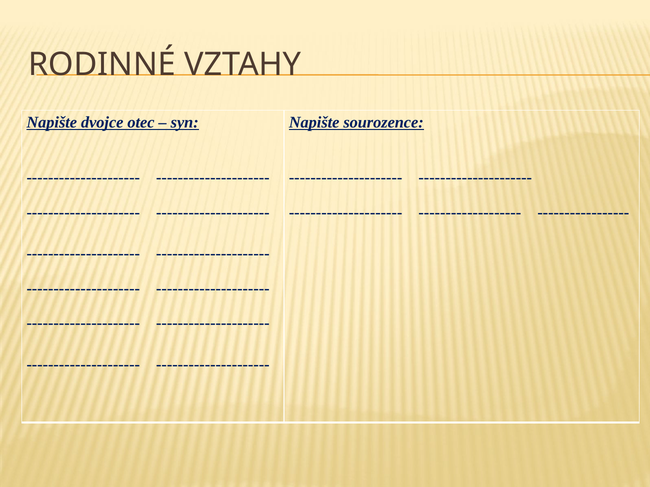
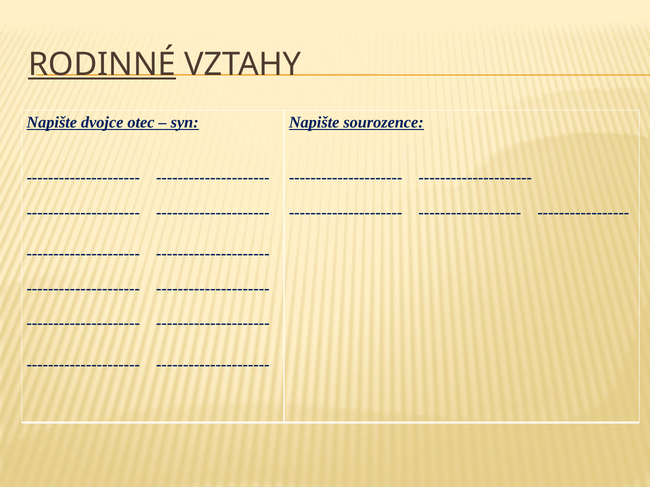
RODINNÉ underline: none -> present
